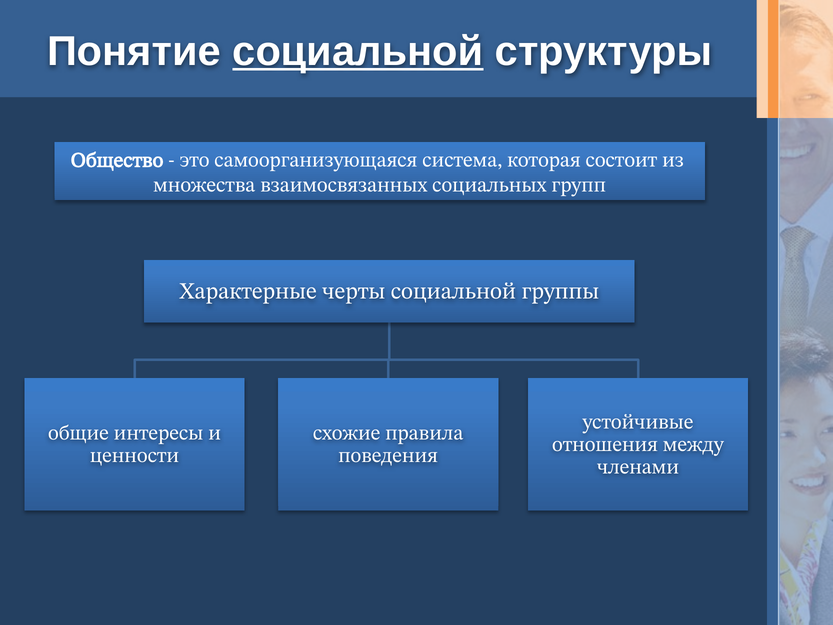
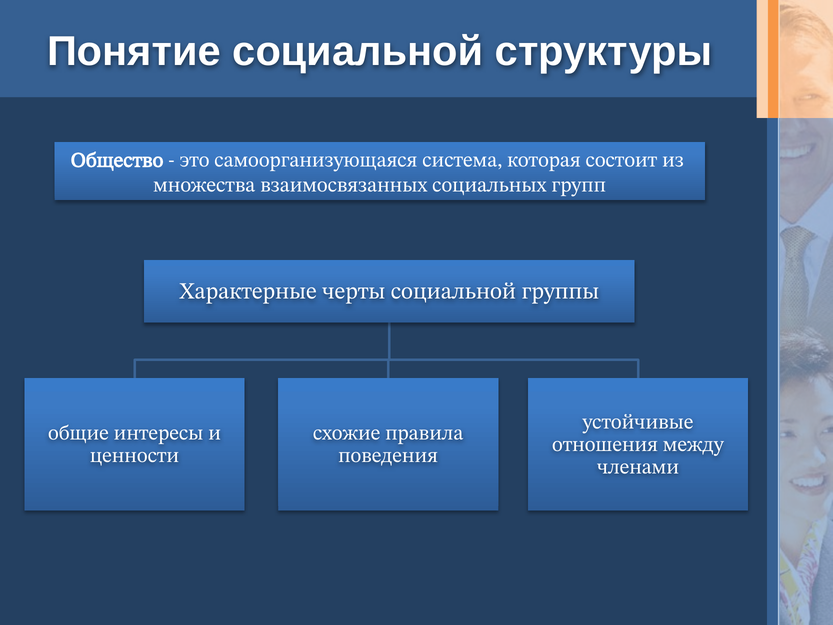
социальной at (358, 51) underline: present -> none
